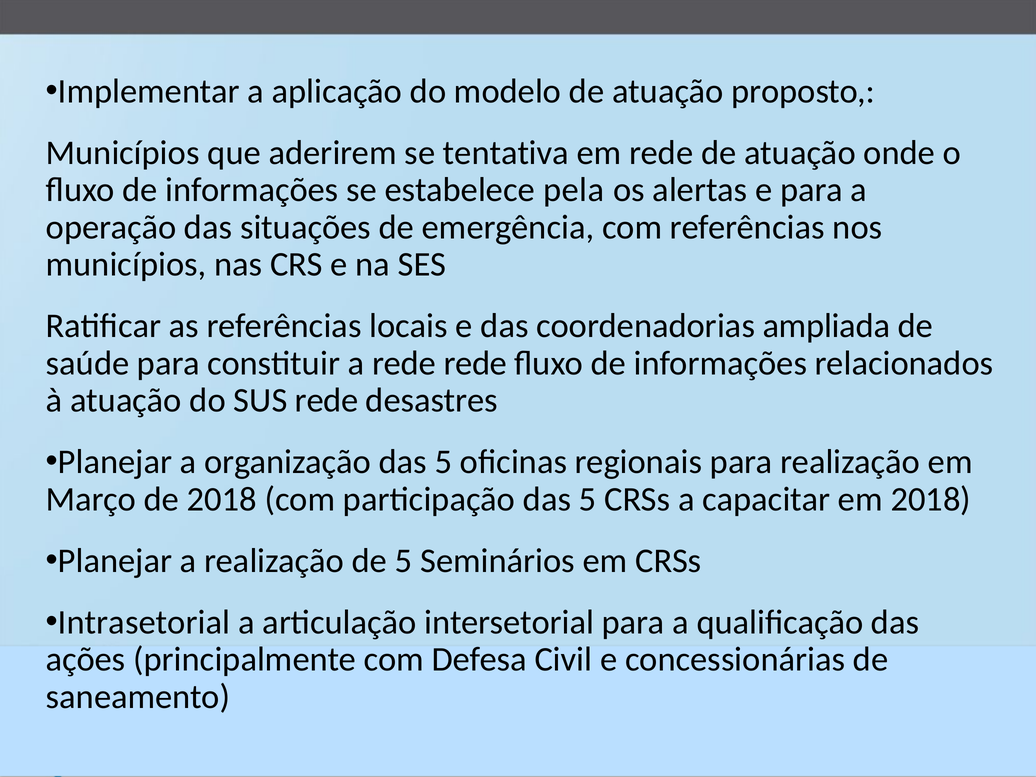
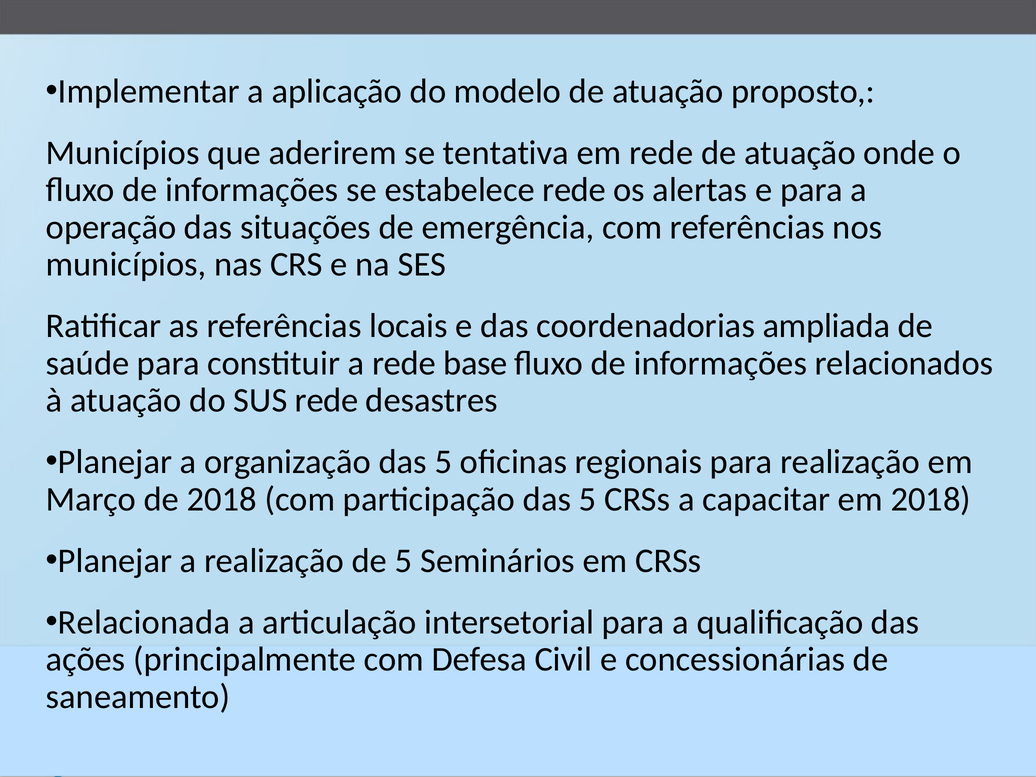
estabelece pela: pela -> rede
rede rede: rede -> base
Intrasetorial: Intrasetorial -> Relacionada
